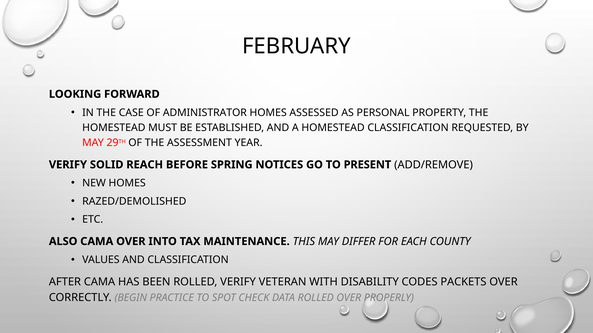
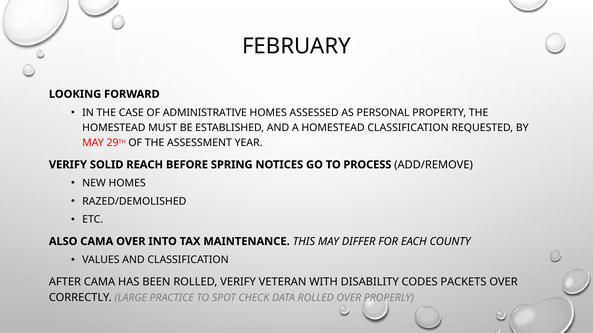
ADMINISTRATOR: ADMINISTRATOR -> ADMINISTRATIVE
PRESENT: PRESENT -> PROCESS
BEGIN: BEGIN -> LARGE
